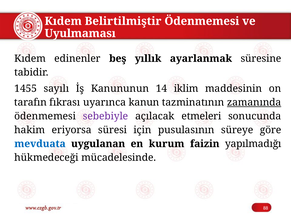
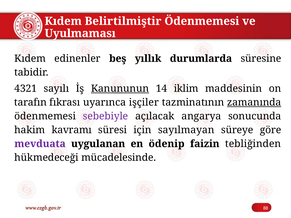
ayarlanmak: ayarlanmak -> durumlarda
1455: 1455 -> 4321
Kanununun underline: none -> present
kanun: kanun -> işçiler
etmeleri: etmeleri -> angarya
eriyorsa: eriyorsa -> kavramı
pusulasının: pusulasının -> sayılmayan
mevduata colour: blue -> purple
kurum: kurum -> ödenip
yapılmadığı: yapılmadığı -> tebliğinden
